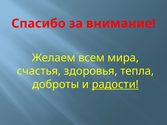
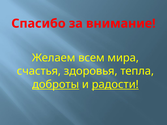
доброты underline: none -> present
